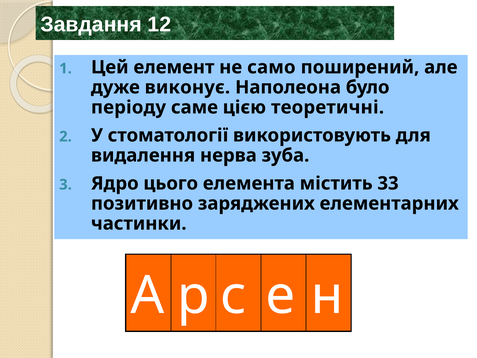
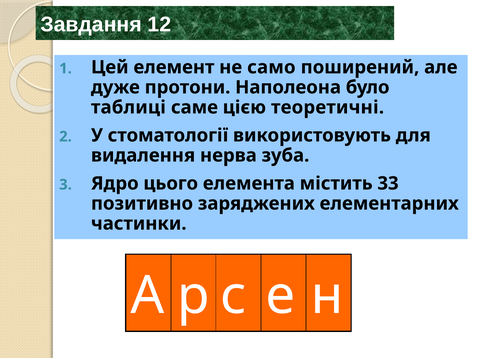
виконує: виконує -> протони
періоду: періоду -> таблиці
